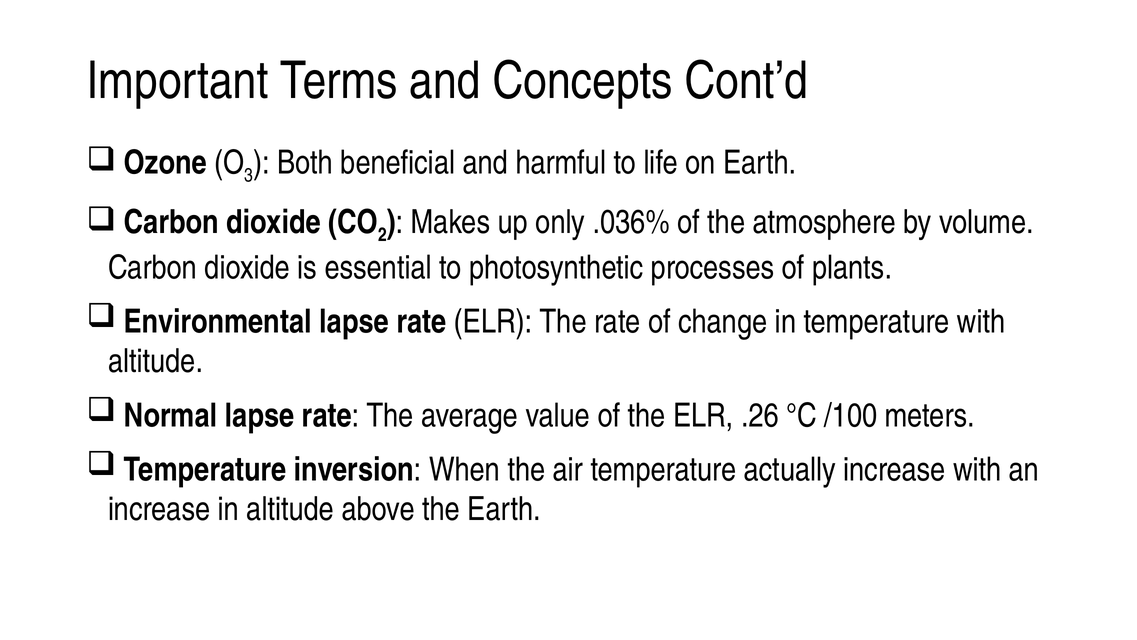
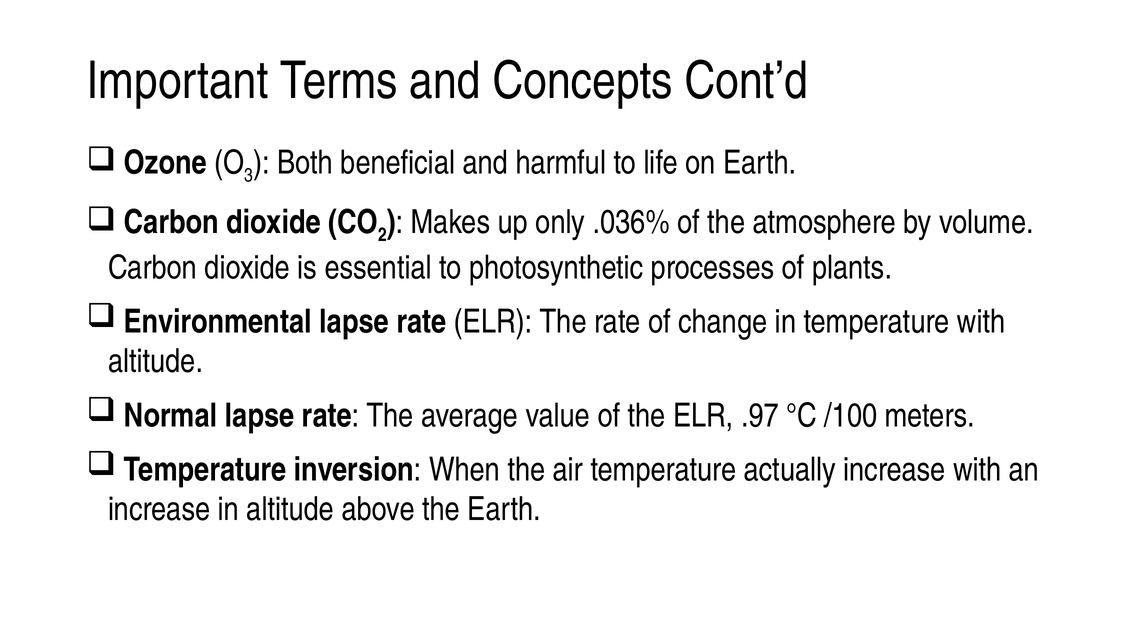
.26: .26 -> .97
